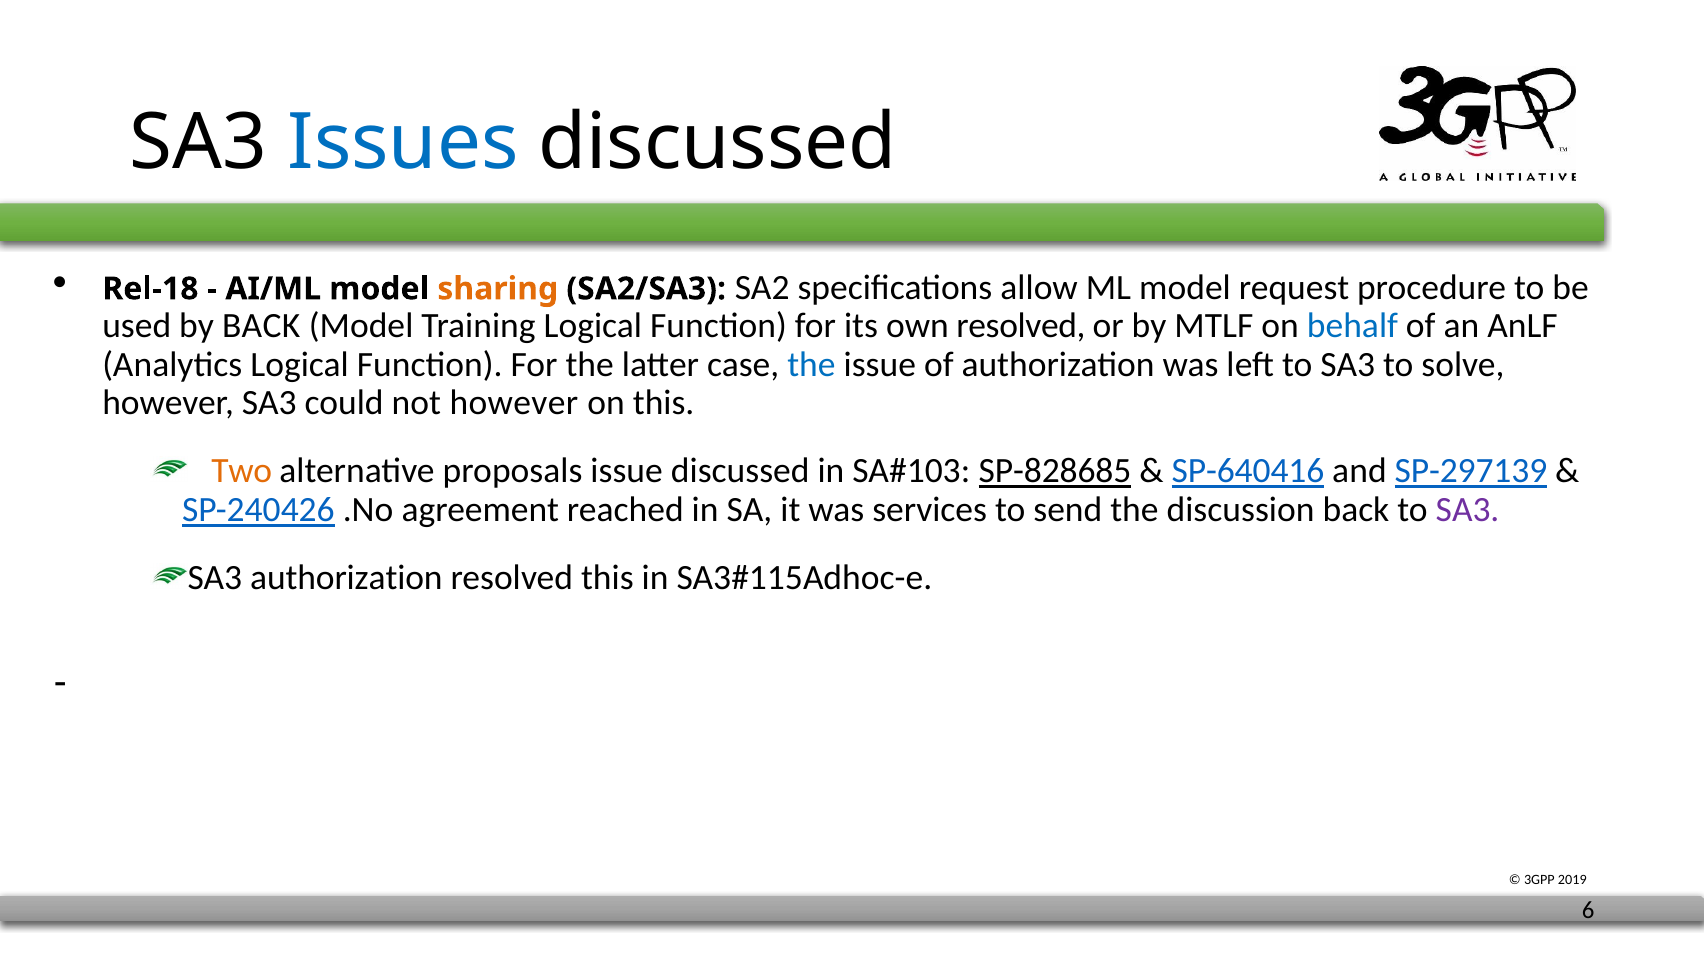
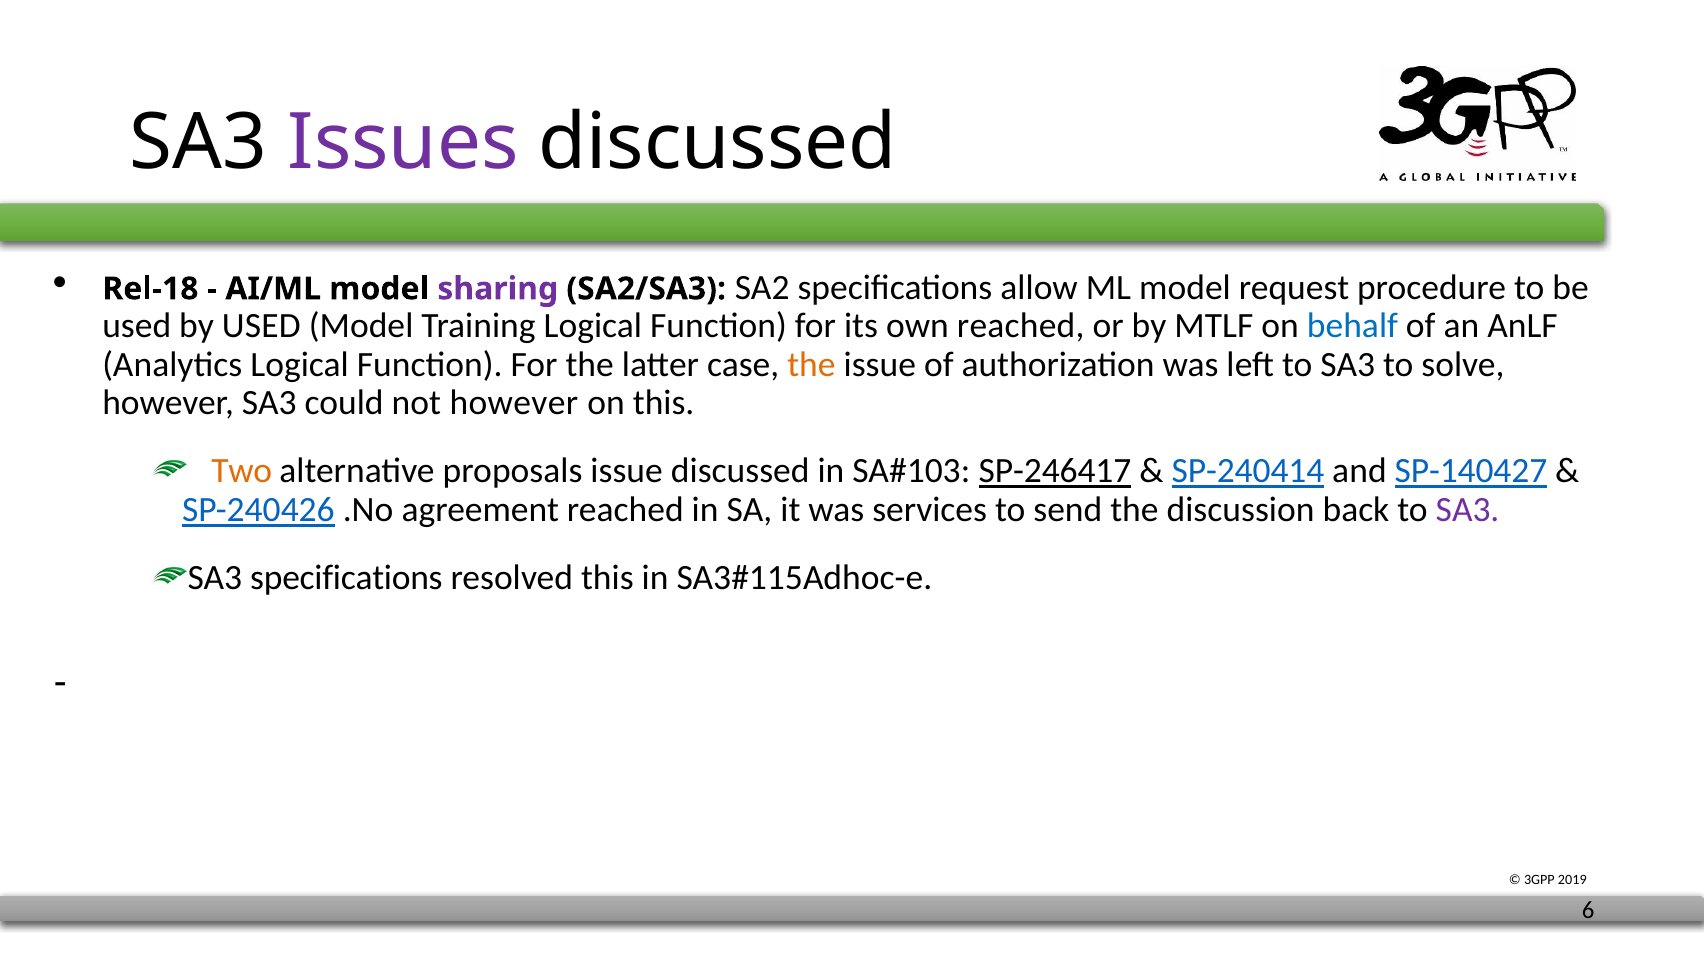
Issues colour: blue -> purple
sharing colour: orange -> purple
by BACK: BACK -> USED
own resolved: resolved -> reached
the at (811, 364) colour: blue -> orange
SP-828685: SP-828685 -> SP-246417
SP-640416: SP-640416 -> SP-240414
SP-297139: SP-297139 -> SP-140427
SA3 authorization: authorization -> specifications
